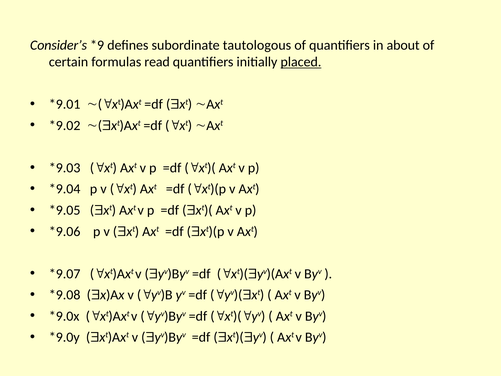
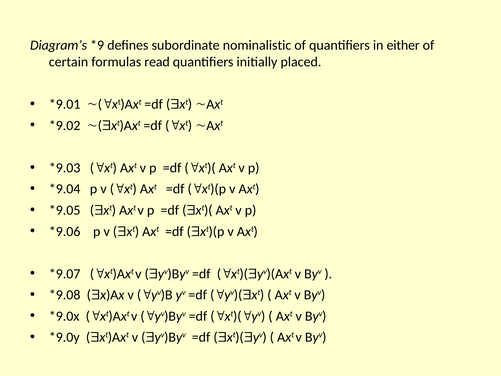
Consider’s: Consider’s -> Diagram’s
tautologous: tautologous -> nominalistic
about: about -> either
placed underline: present -> none
